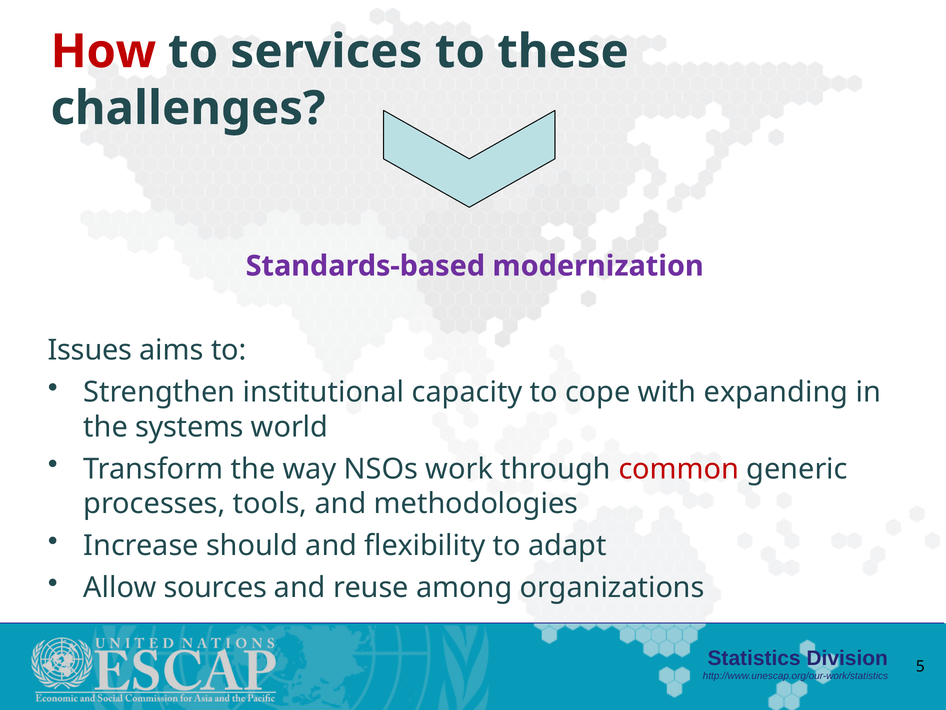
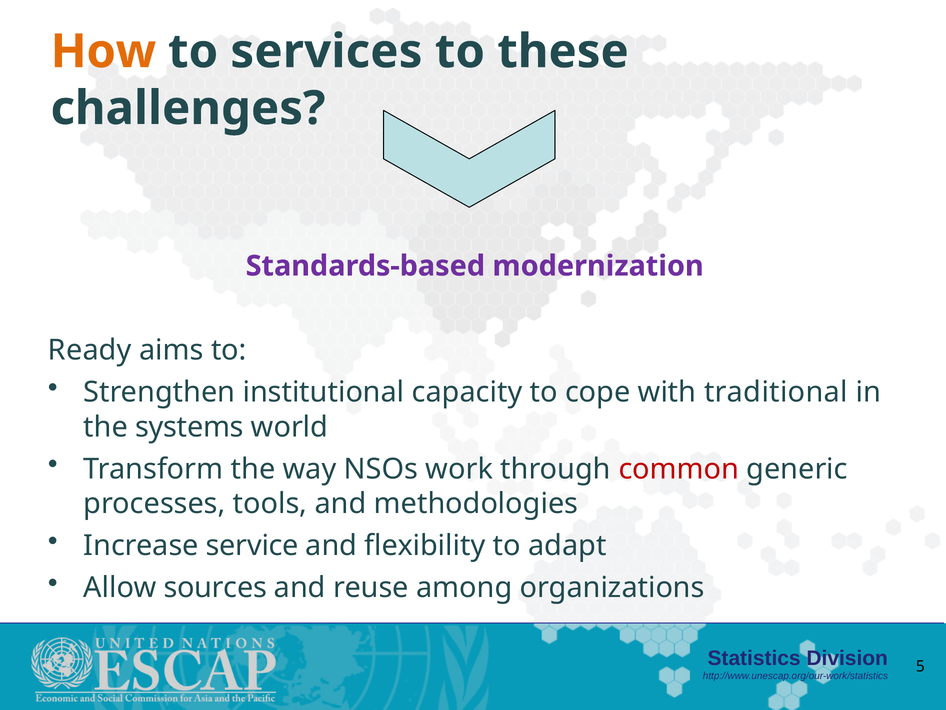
How colour: red -> orange
Issues: Issues -> Ready
expanding: expanding -> traditional
should: should -> service
